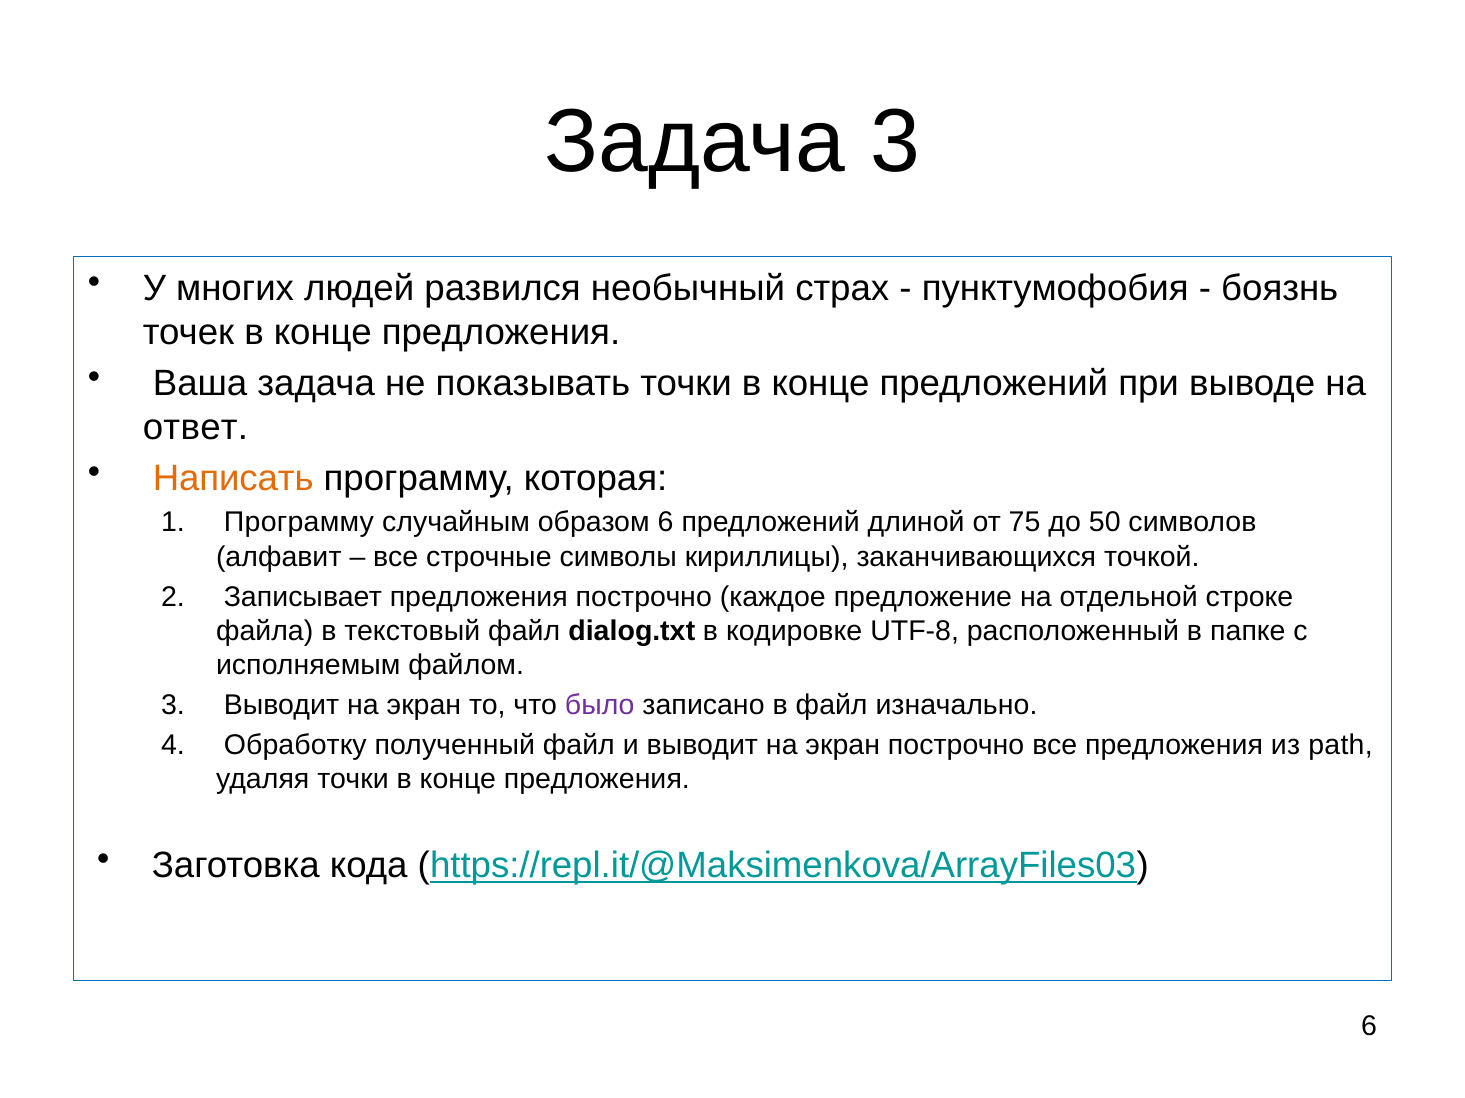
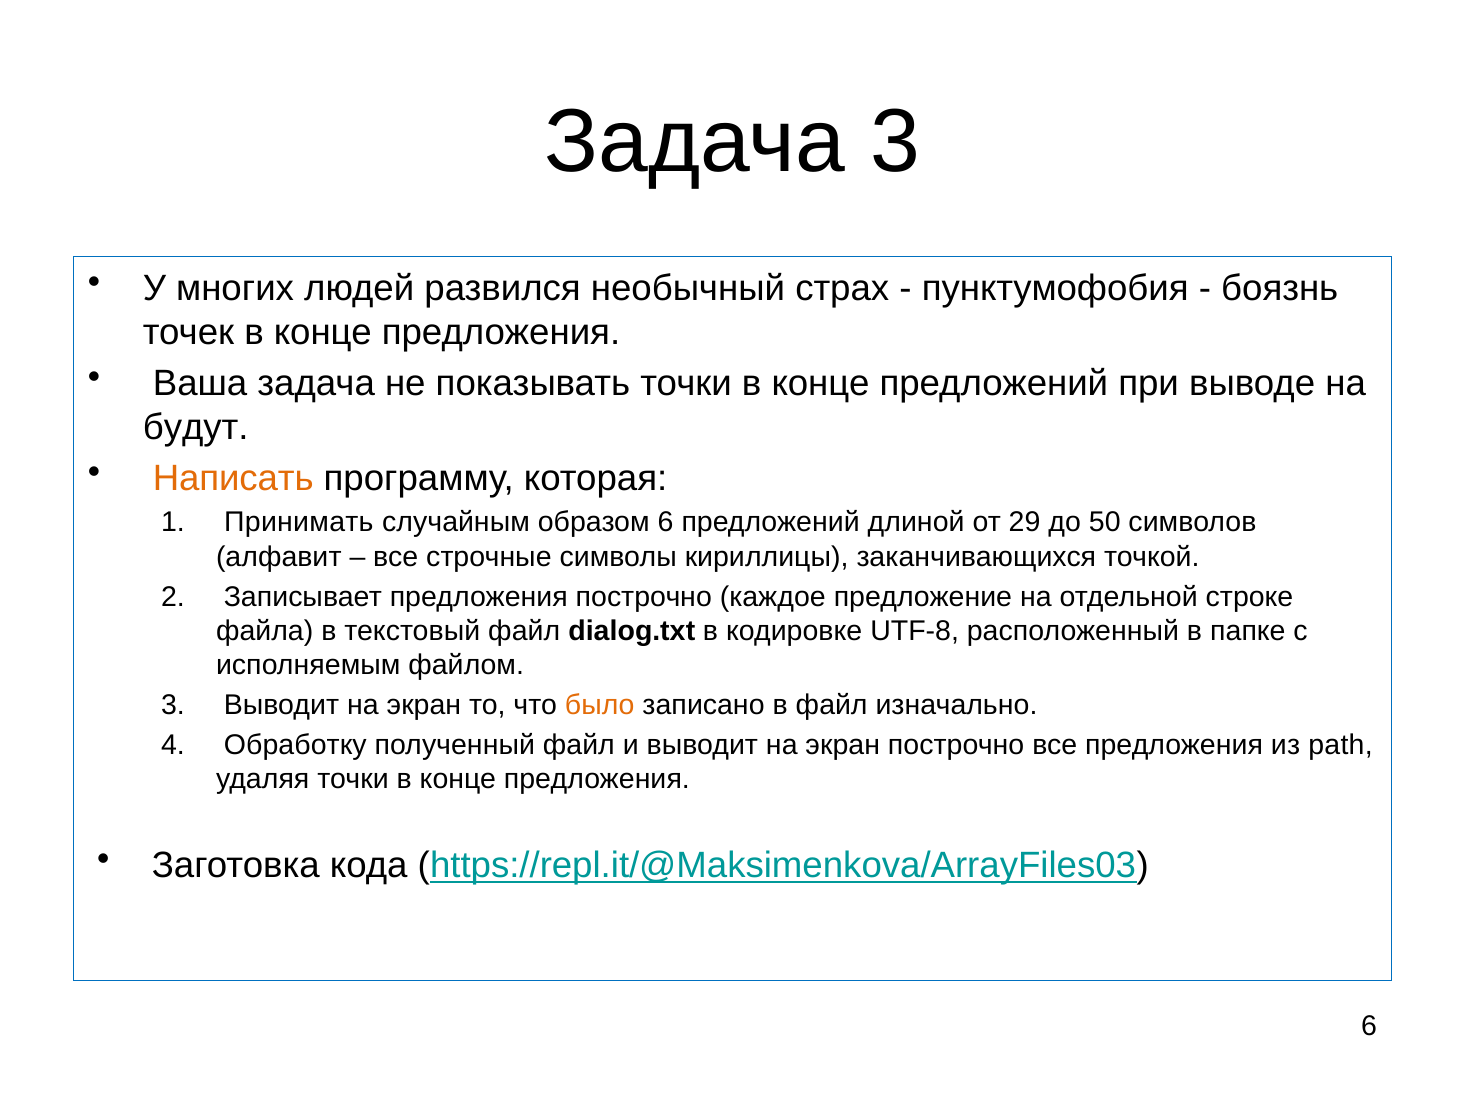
ответ: ответ -> будут
Программу at (299, 523): Программу -> Принимать
75: 75 -> 29
было colour: purple -> orange
